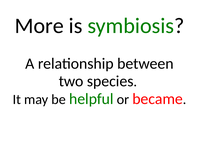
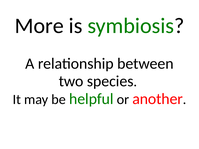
became: became -> another
